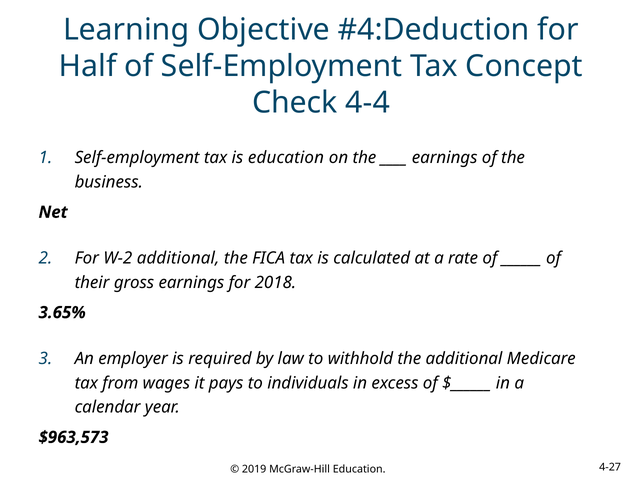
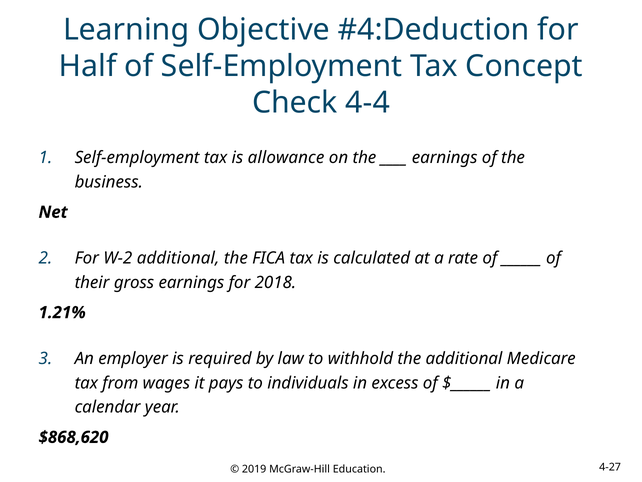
is education: education -> allowance
3.65%: 3.65% -> 1.21%
$963,573: $963,573 -> $868,620
